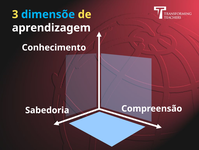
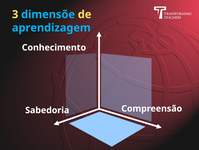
aprendizagem colour: white -> light blue
